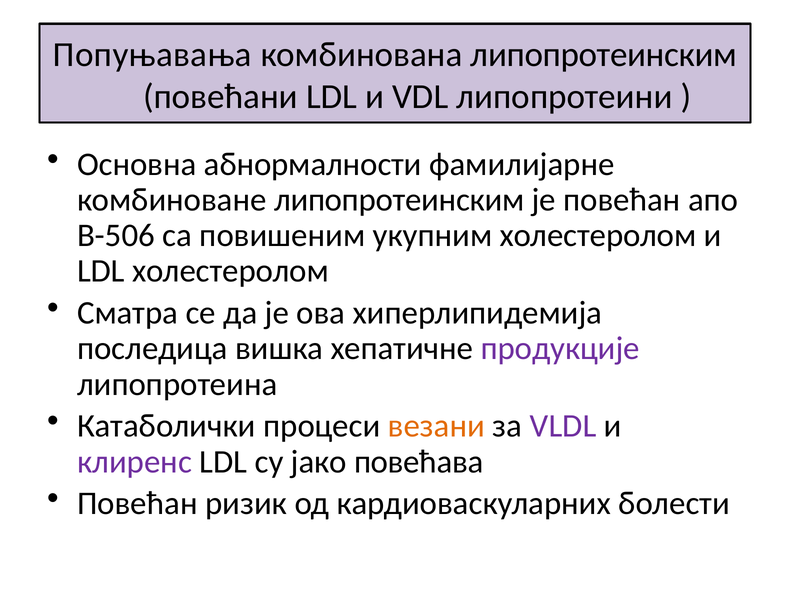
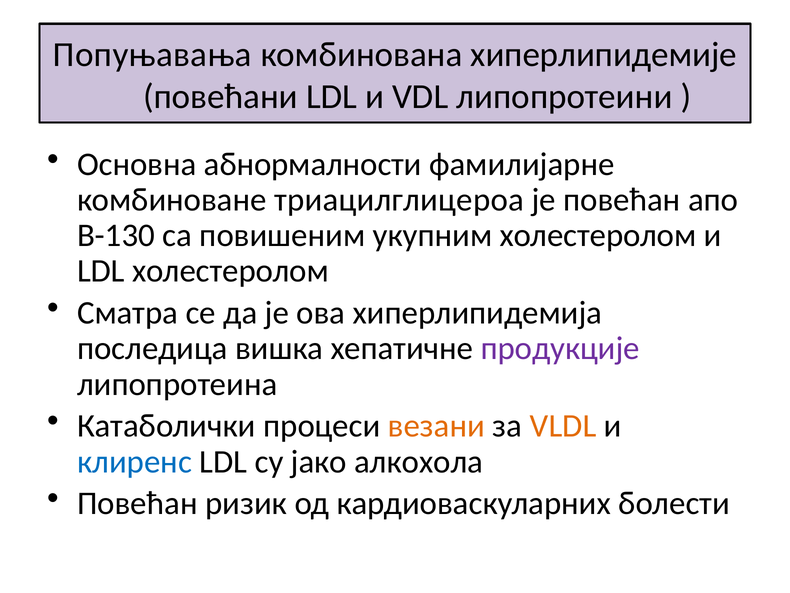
комбинована липопротеинским: липопротеинским -> хиперлипидемије
комбиноване липопротеинским: липопротеинским -> триацилглицероа
B-506: B-506 -> B-130
VLDL colour: purple -> orange
клиренс colour: purple -> blue
повећава: повећава -> алкохола
